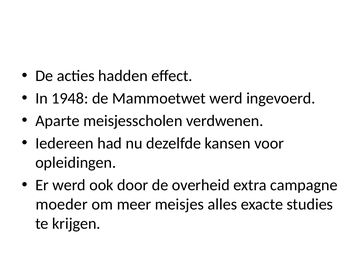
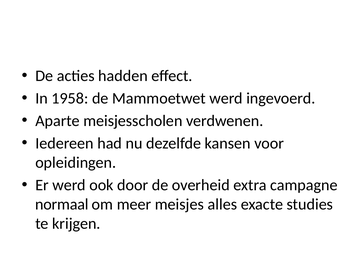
1948: 1948 -> 1958
moeder: moeder -> normaal
